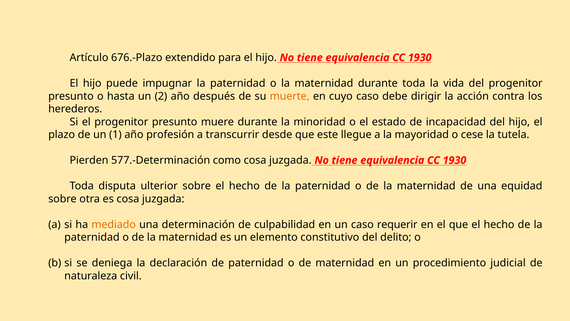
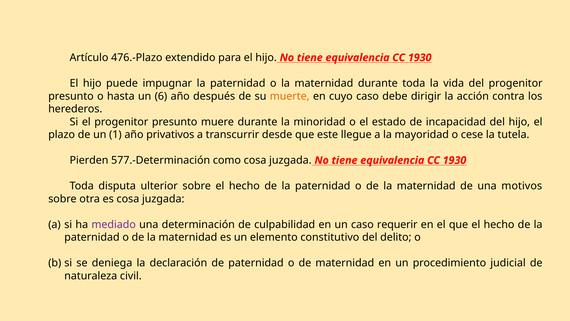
676.-Plazo: 676.-Plazo -> 476.-Plazo
2: 2 -> 6
profesión: profesión -> privativos
equidad: equidad -> motivos
mediado colour: orange -> purple
